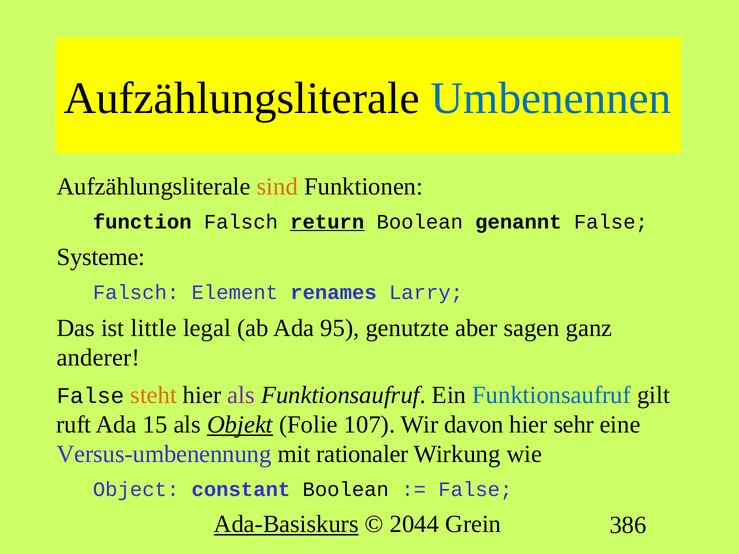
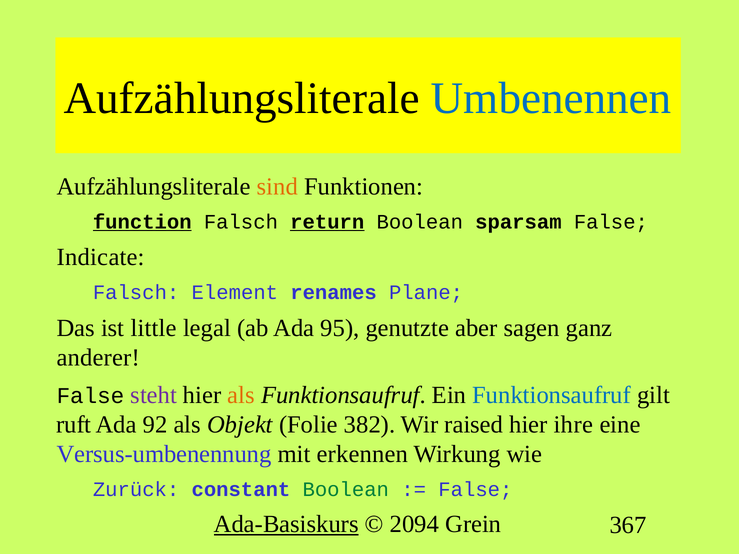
function underline: none -> present
genannt: genannt -> sparsam
Systeme: Systeme -> Indicate
Larry: Larry -> Plane
steht colour: orange -> purple
als at (241, 395) colour: purple -> orange
15: 15 -> 92
Objekt underline: present -> none
107: 107 -> 382
davon: davon -> raised
sehr: sehr -> ihre
rationaler: rationaler -> erkennen
Object: Object -> Zurück
Boolean at (346, 490) colour: black -> green
2044: 2044 -> 2094
386: 386 -> 367
